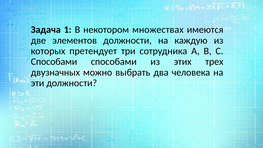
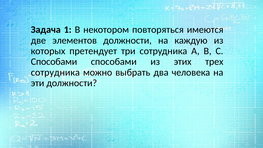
множествах: множествах -> повторяться
двузначных at (55, 72): двузначных -> сотрудника
